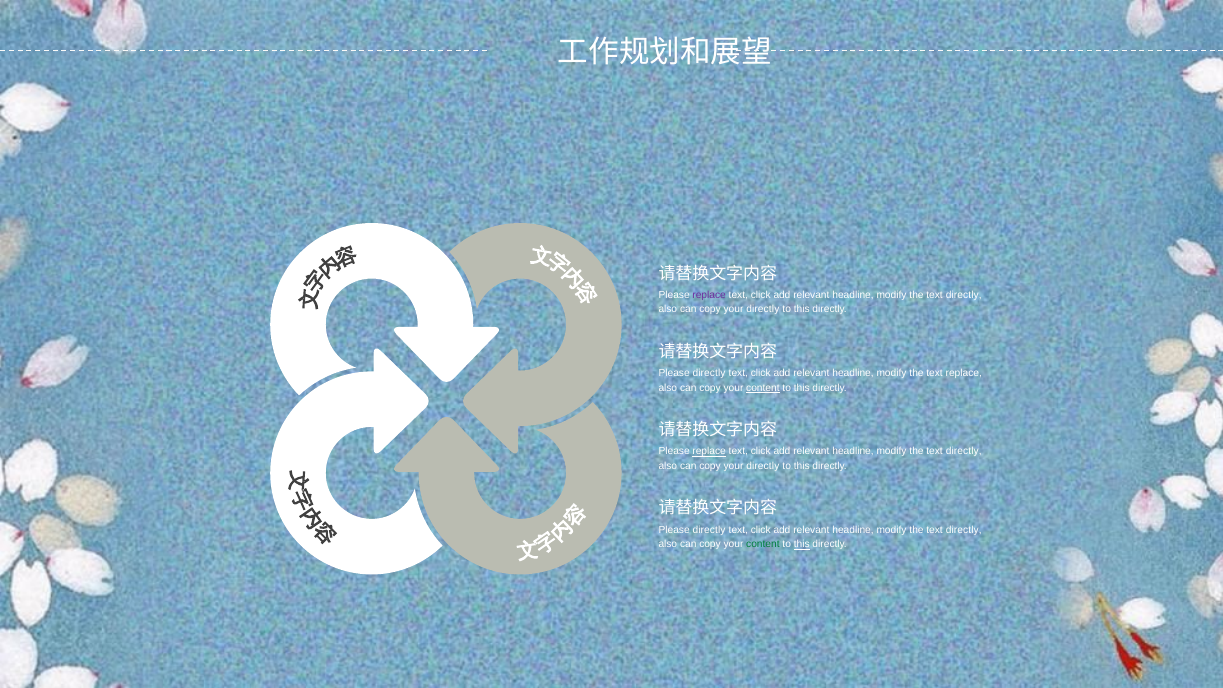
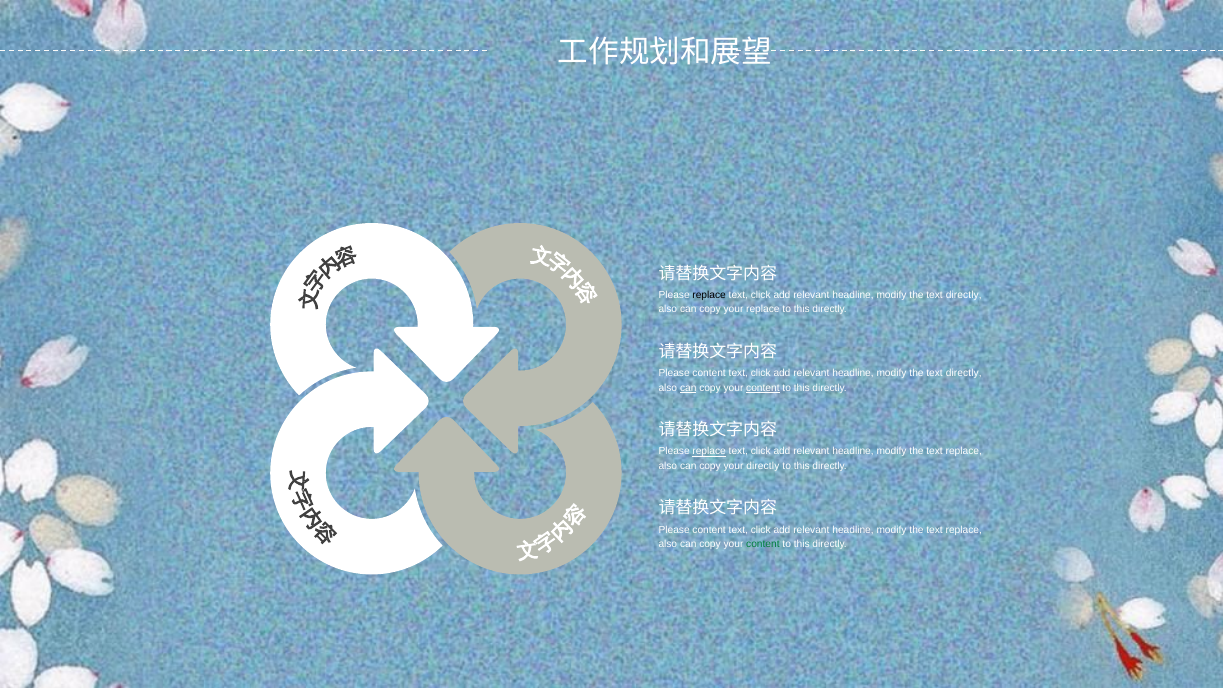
replace at (709, 295) colour: purple -> black
directly at (763, 310): directly -> replace
directly at (709, 373): directly -> content
replace at (964, 373): replace -> directly
can at (688, 388) underline: none -> present
directly at (964, 452): directly -> replace
directly at (709, 530): directly -> content
directly at (964, 530): directly -> replace
this at (802, 545) underline: present -> none
